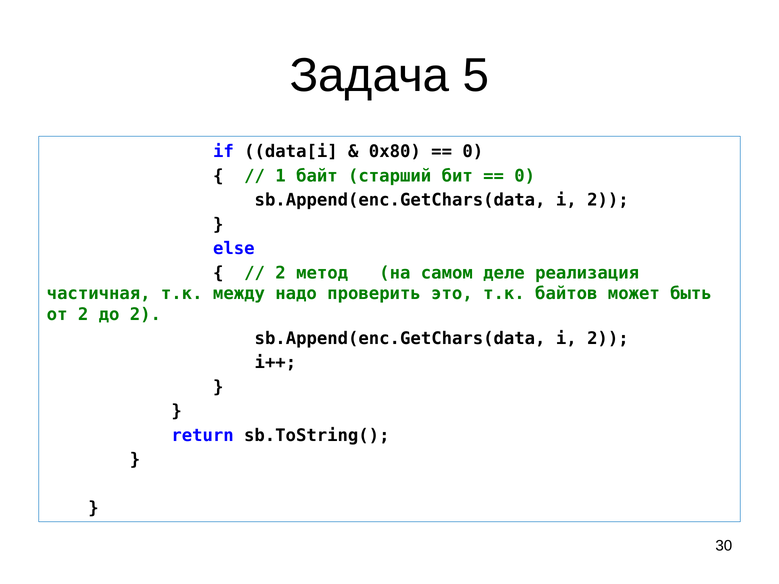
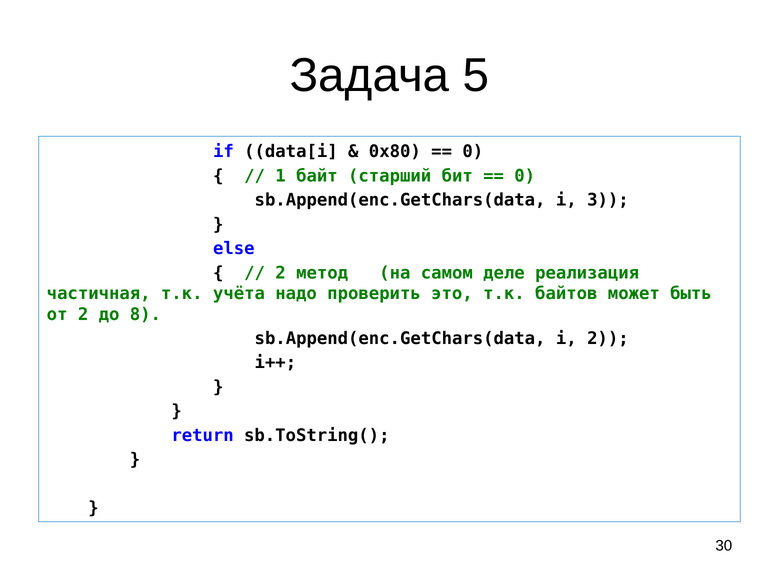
2 at (608, 200): 2 -> 3
между: между -> учёта
до 2: 2 -> 8
